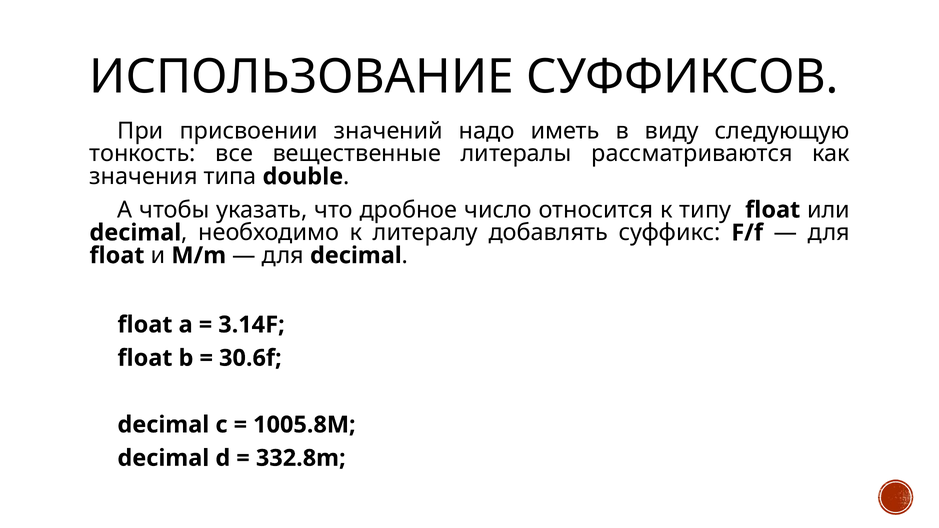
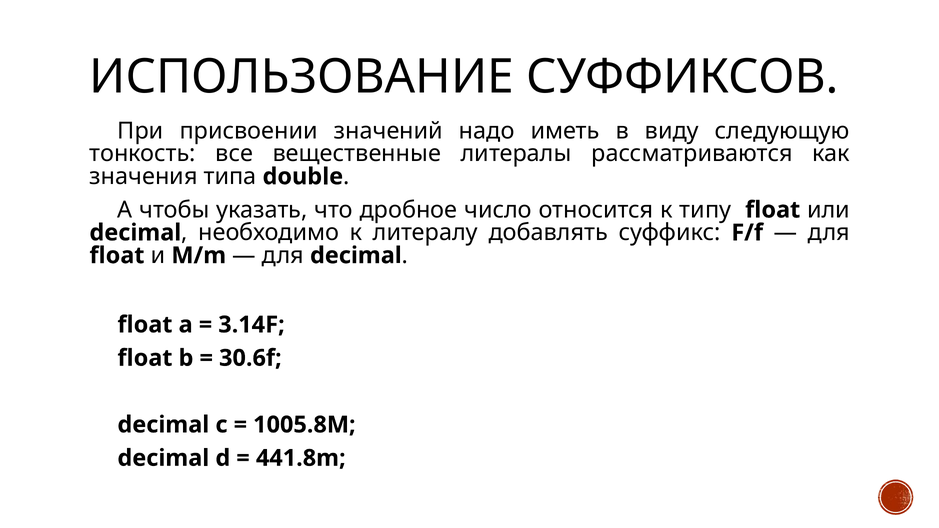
332.8m: 332.8m -> 441.8m
